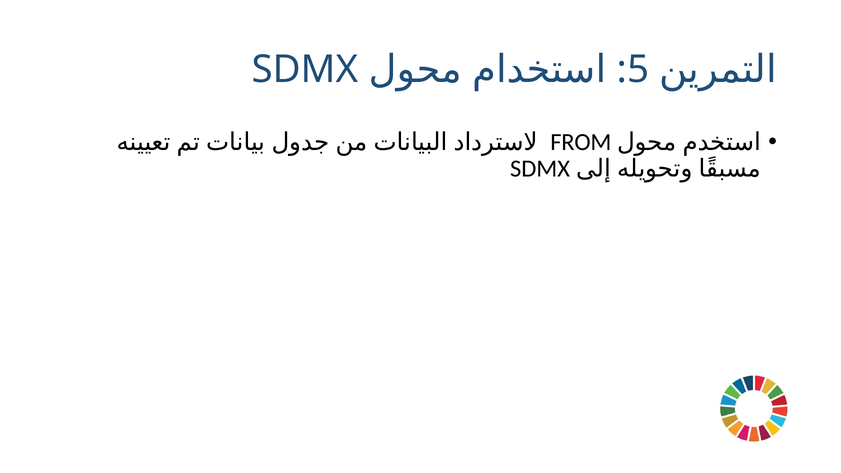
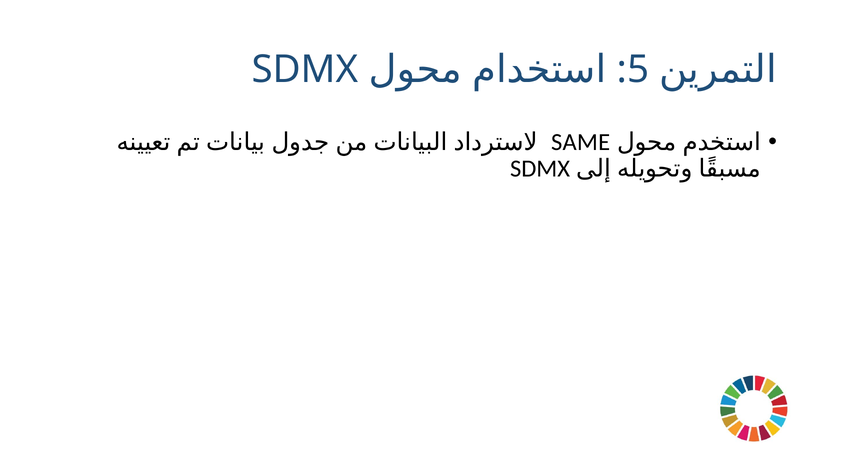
FROM: FROM -> SAME
